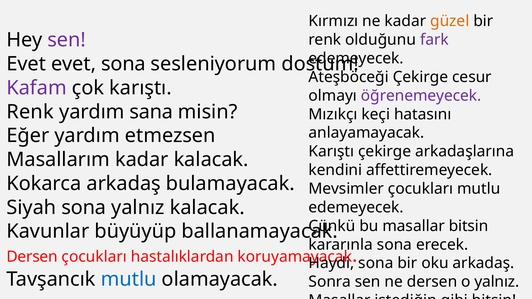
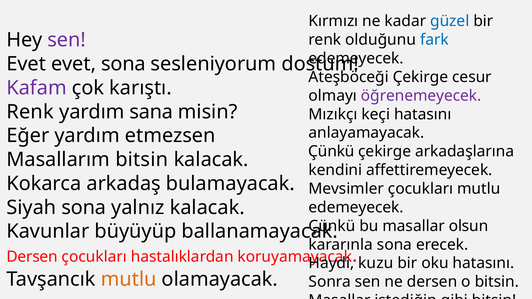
güzel colour: orange -> blue
fark colour: purple -> blue
Karıştı at (331, 152): Karıştı -> Çünkü
Masallarım kadar: kadar -> bitsin
masallar bitsin: bitsin -> olsun
sona at (376, 263): sona -> kuzu
oku arkadaş: arkadaş -> hatasını
mutlu at (129, 279) colour: blue -> orange
o yalnız: yalnız -> bitsin
